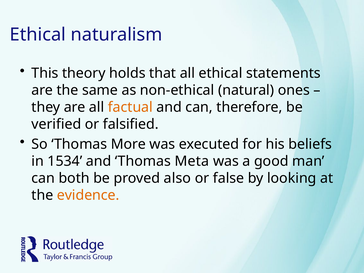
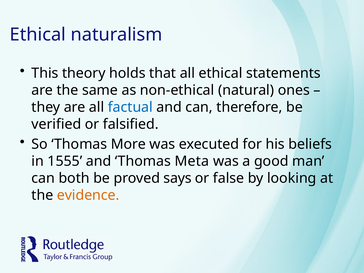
factual colour: orange -> blue
1534: 1534 -> 1555
also: also -> says
